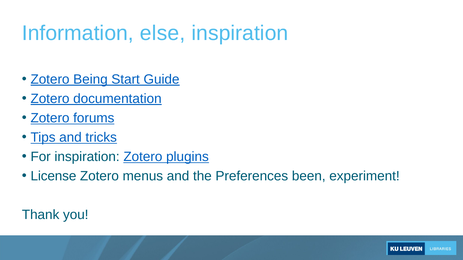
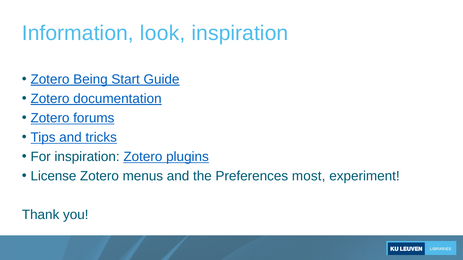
else: else -> look
been: been -> most
